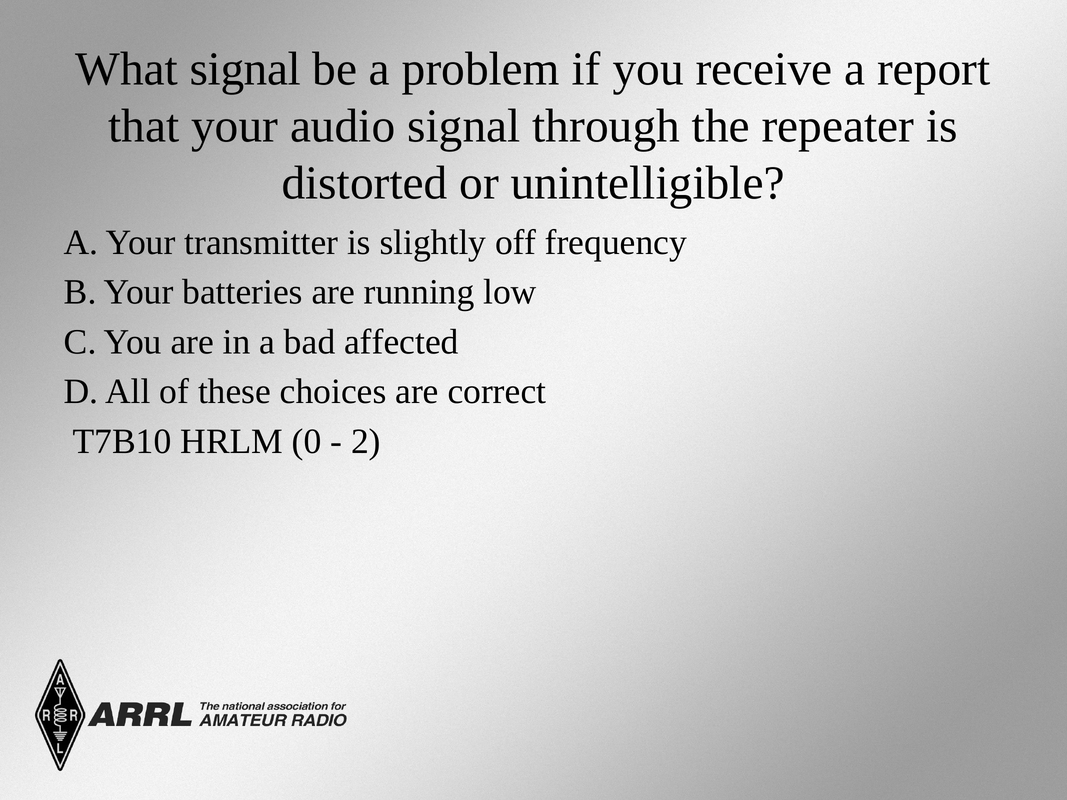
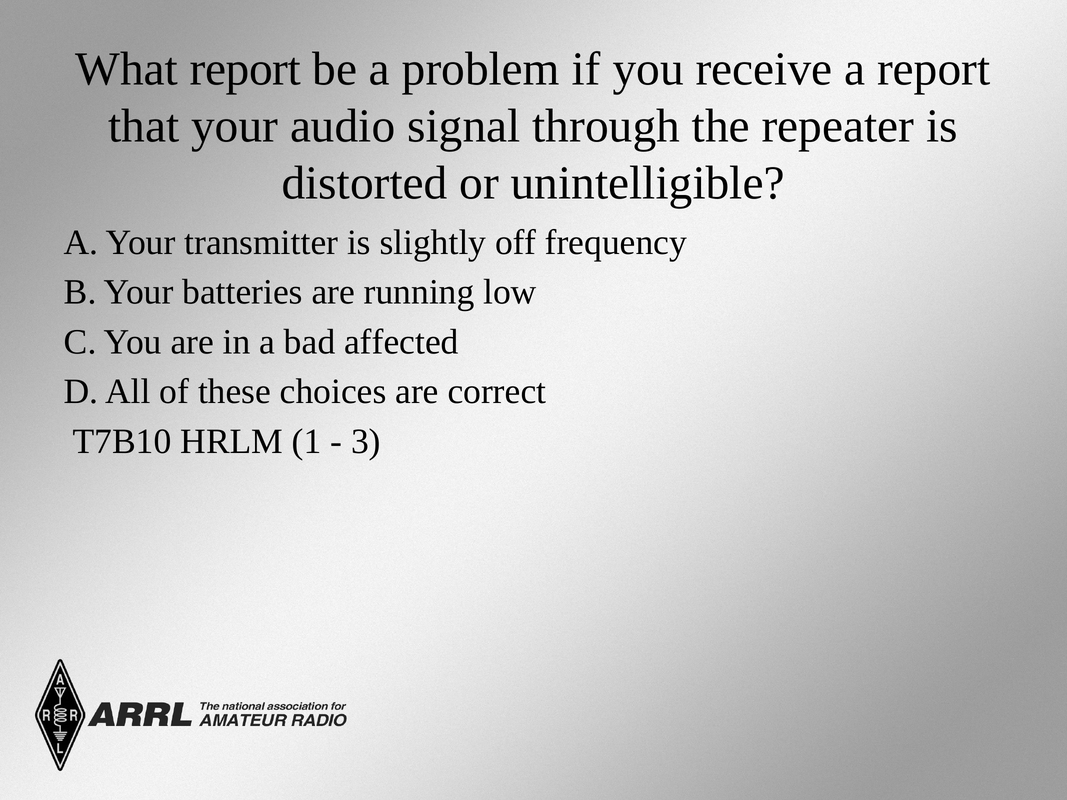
What signal: signal -> report
0: 0 -> 1
2: 2 -> 3
